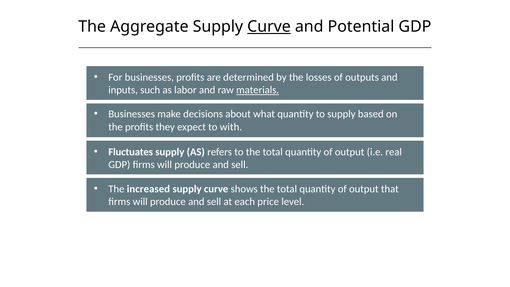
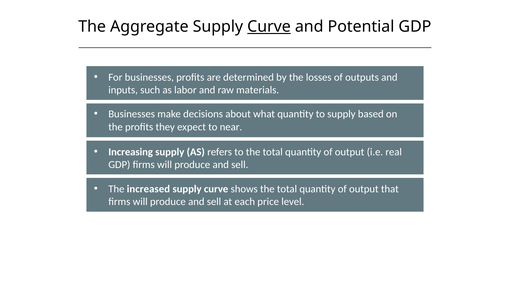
materials underline: present -> none
with: with -> near
Fluctuates: Fluctuates -> Increasing
